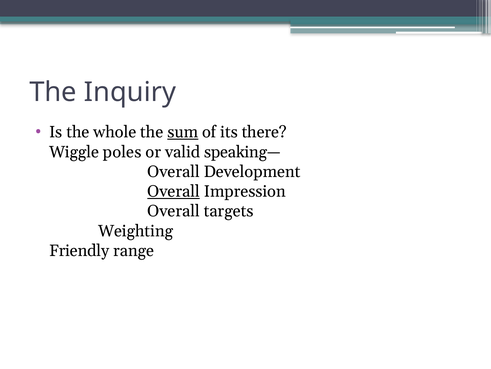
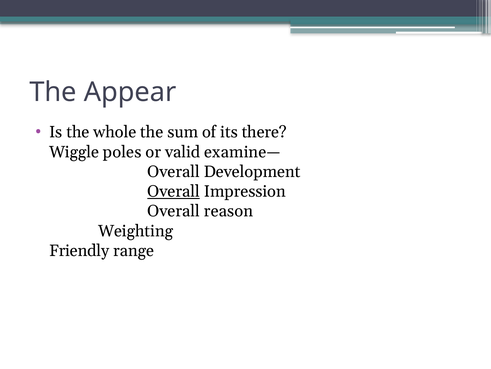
Inquiry: Inquiry -> Appear
sum underline: present -> none
speaking—: speaking— -> examine—
targets: targets -> reason
